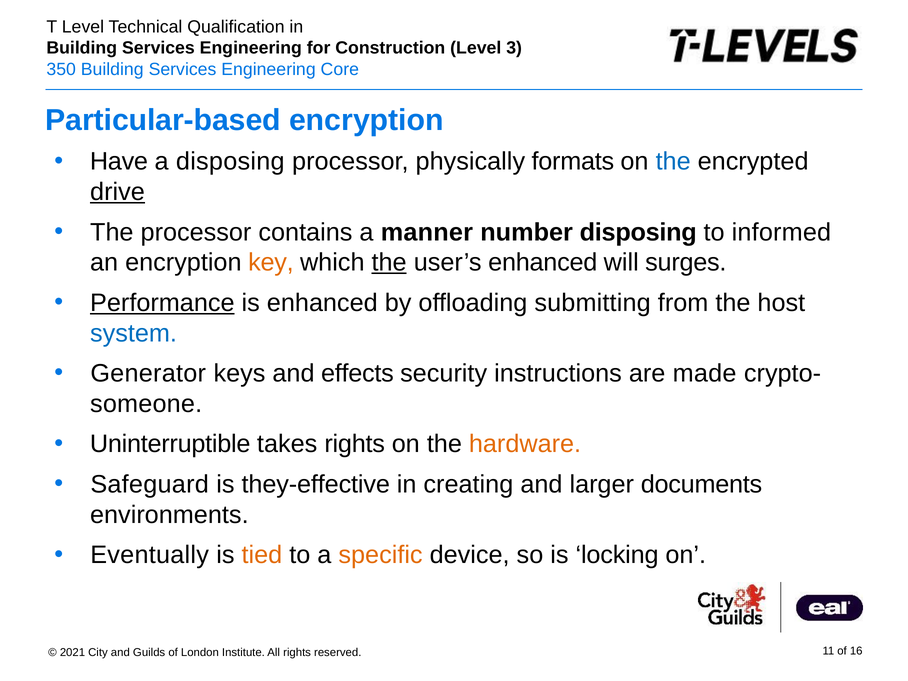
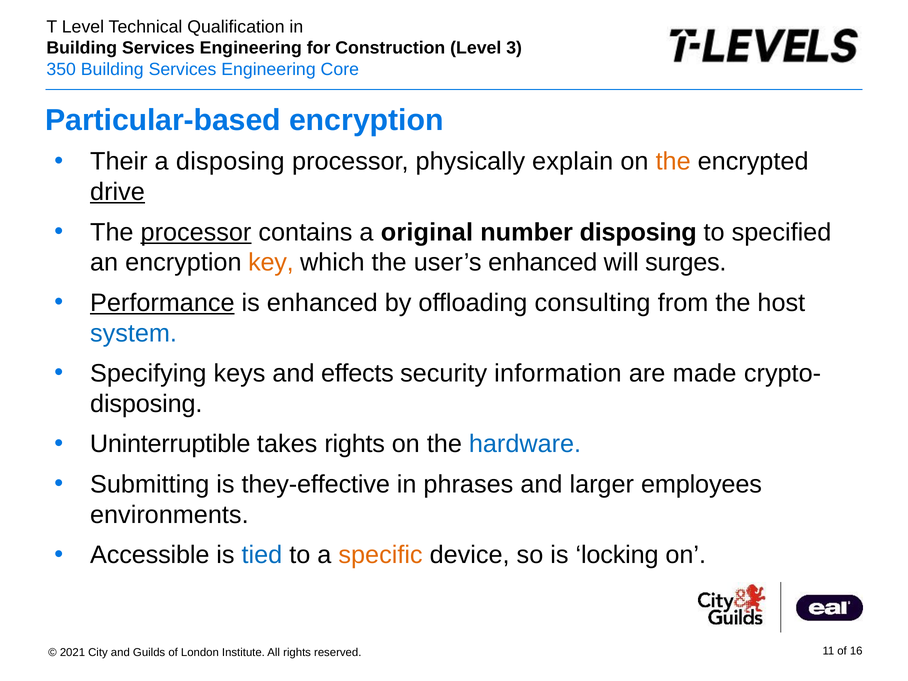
Have: Have -> Their
formats: formats -> explain
the at (673, 162) colour: blue -> orange
processor at (196, 232) underline: none -> present
manner: manner -> original
informed: informed -> specified
the at (389, 263) underline: present -> none
submitting: submitting -> consulting
Generator: Generator -> Specifying
instructions: instructions -> information
someone at (146, 404): someone -> disposing
hardware colour: orange -> blue
Safeguard: Safeguard -> Submitting
creating: creating -> phrases
documents: documents -> employees
Eventually: Eventually -> Accessible
tied colour: orange -> blue
